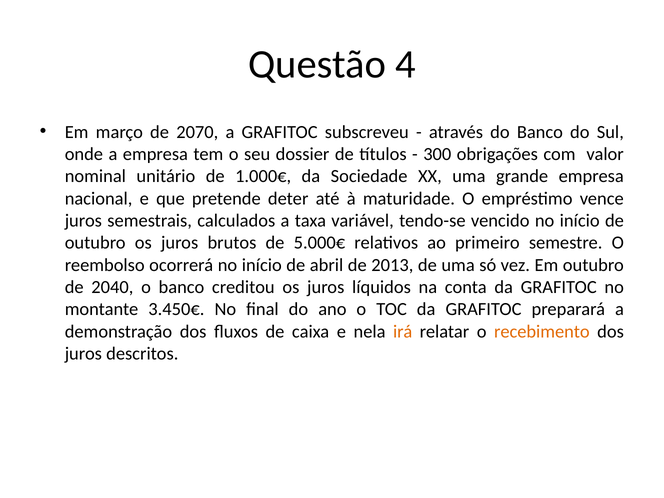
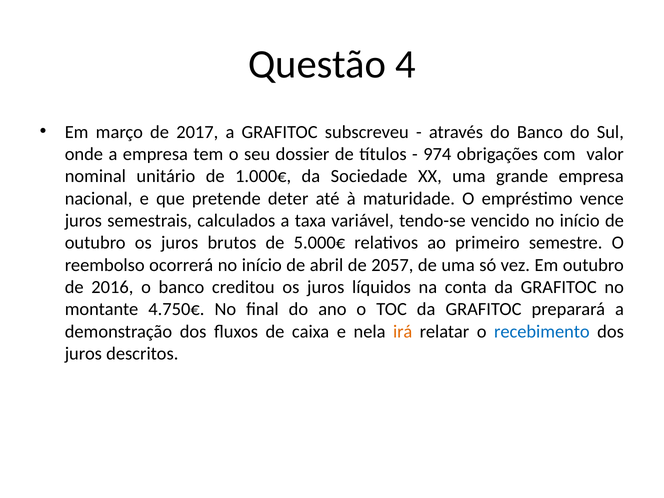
2070: 2070 -> 2017
300: 300 -> 974
2013: 2013 -> 2057
2040: 2040 -> 2016
3.450€: 3.450€ -> 4.750€
recebimento colour: orange -> blue
